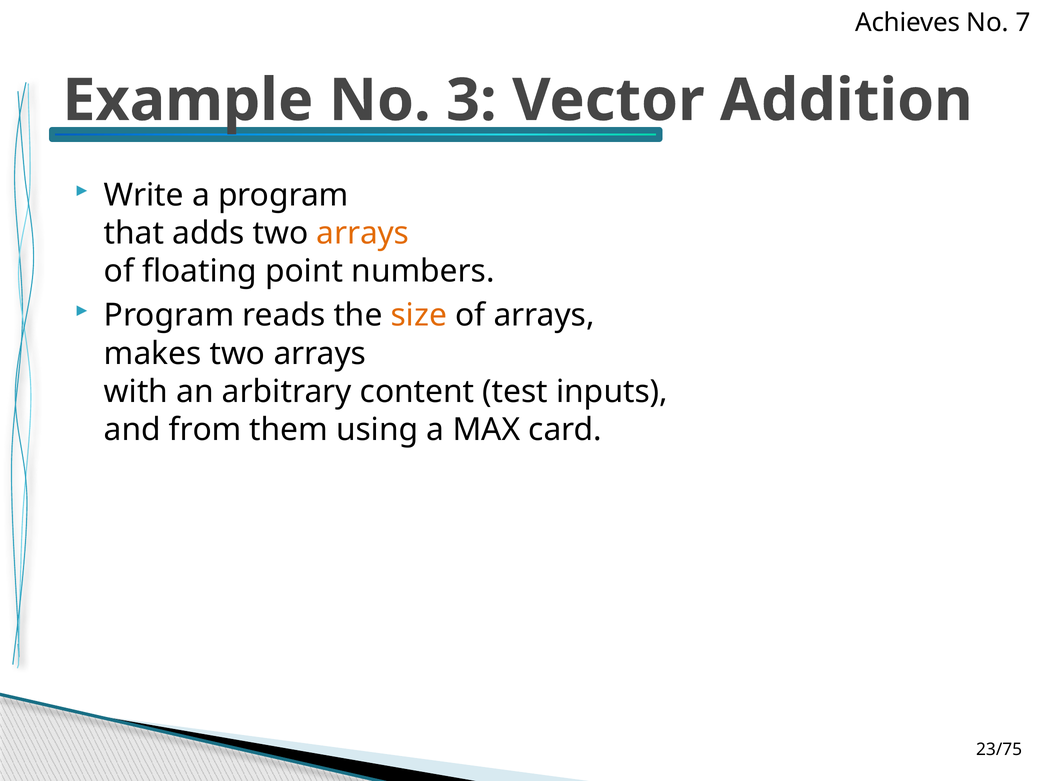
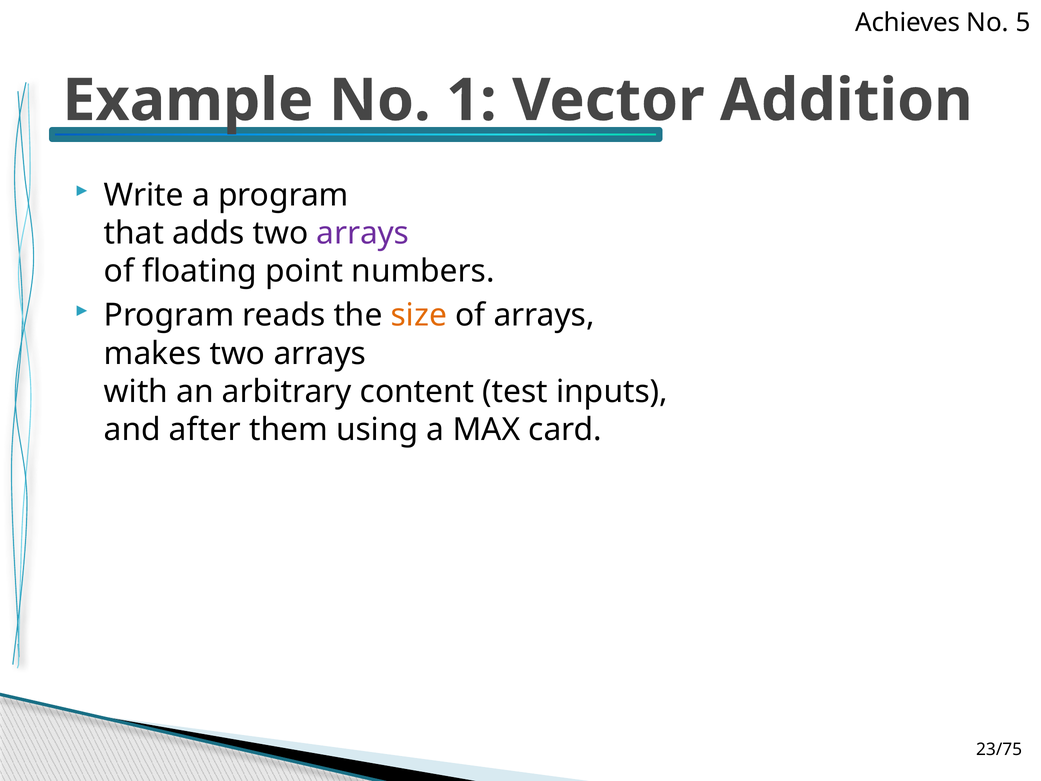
7: 7 -> 5
3: 3 -> 1
arrays at (363, 233) colour: orange -> purple
from: from -> after
